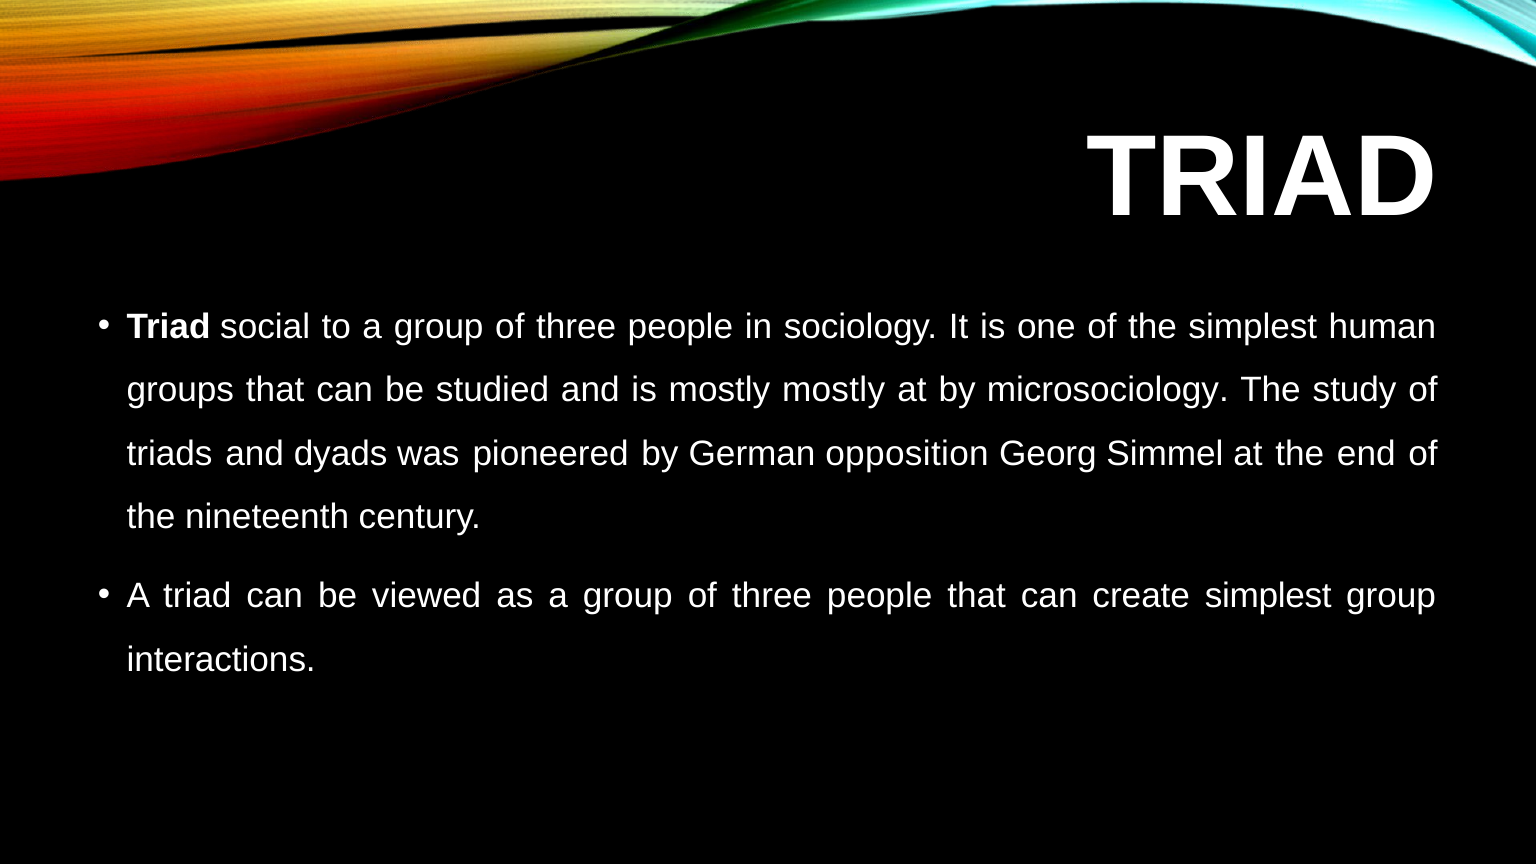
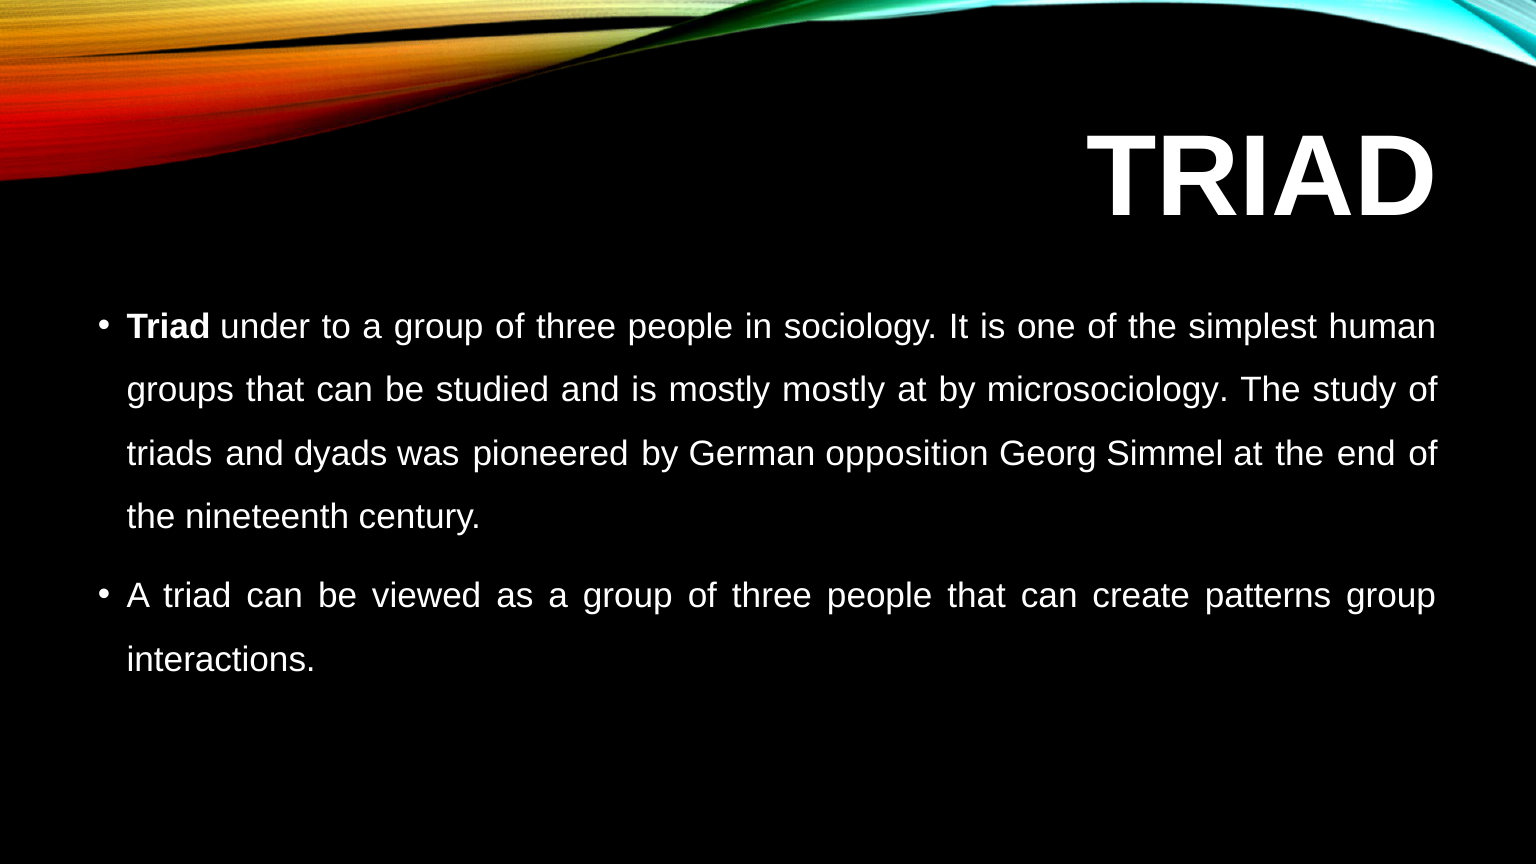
social: social -> under
create simplest: simplest -> patterns
